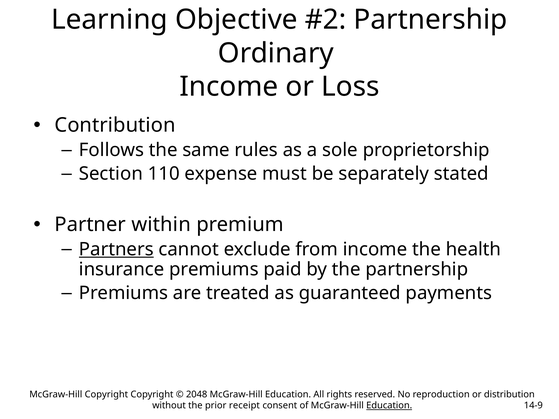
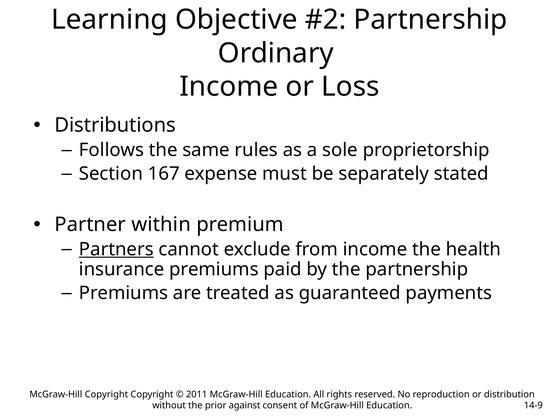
Contribution: Contribution -> Distributions
110: 110 -> 167
2048: 2048 -> 2011
receipt: receipt -> against
Education at (389, 406) underline: present -> none
